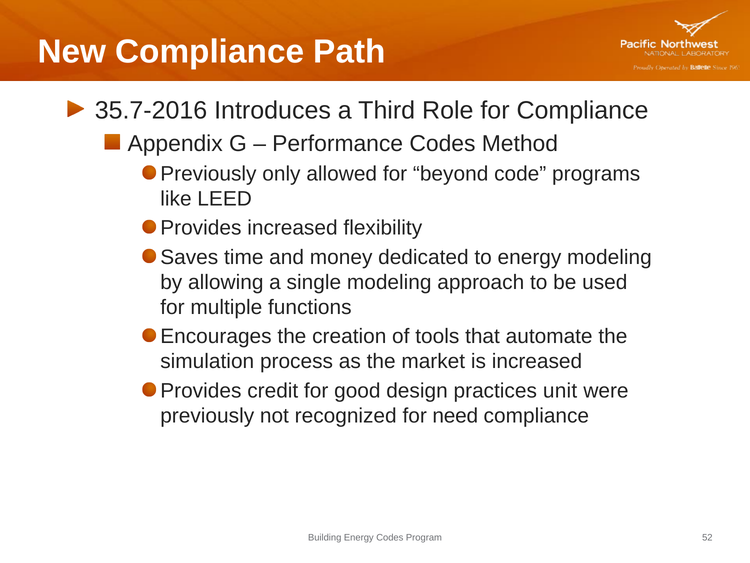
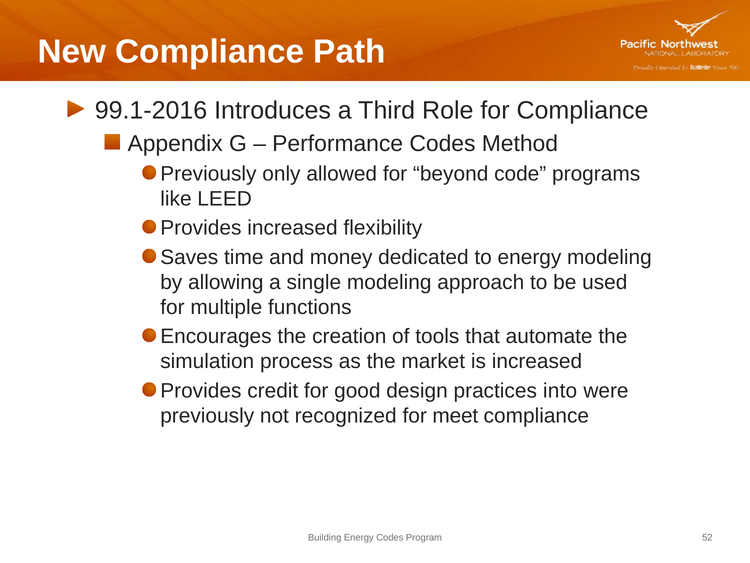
35.7-2016: 35.7-2016 -> 99.1-2016
unit: unit -> into
need: need -> meet
